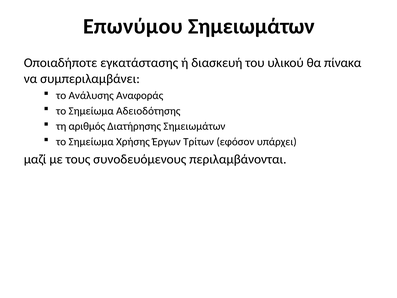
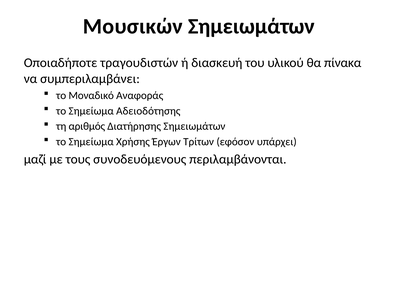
Επωνύμου: Επωνύμου -> Μουσικών
εγκατάστασης: εγκατάστασης -> τραγουδιστών
Ανάλυσης: Ανάλυσης -> Μοναδικό
